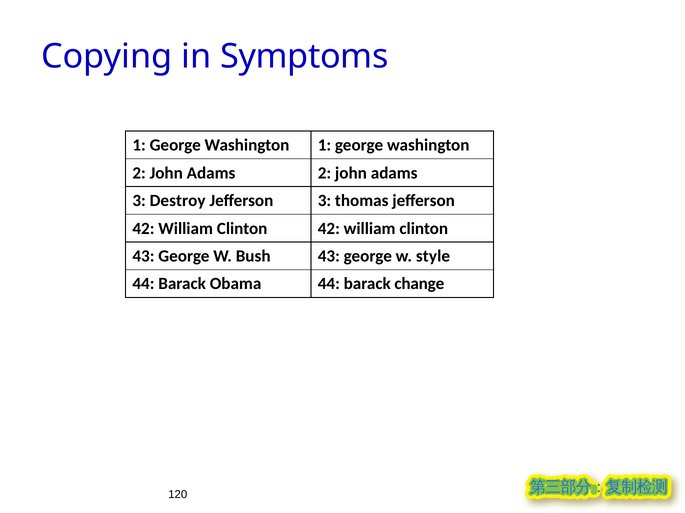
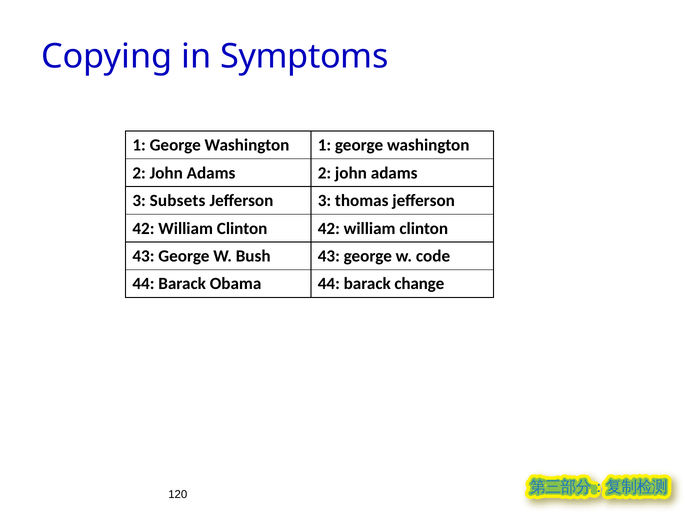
Destroy: Destroy -> Subsets
style: style -> code
